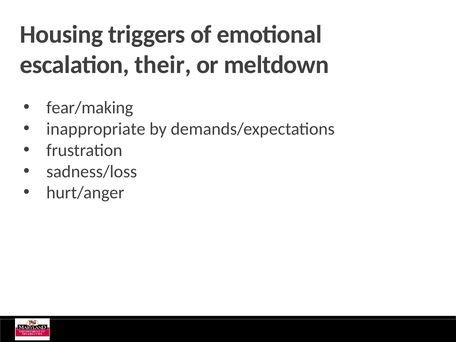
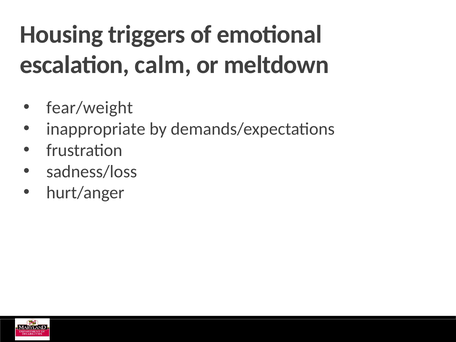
their: their -> calm
fear/making: fear/making -> fear/weight
